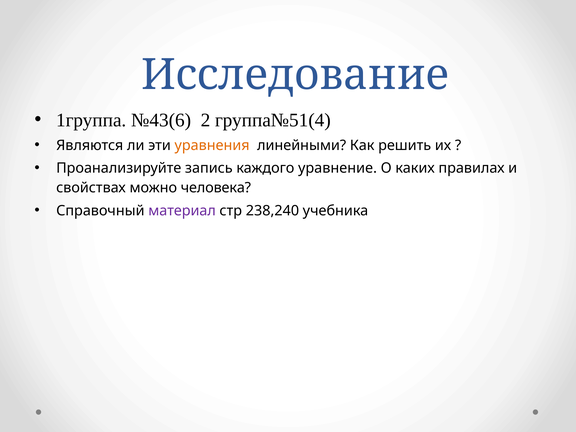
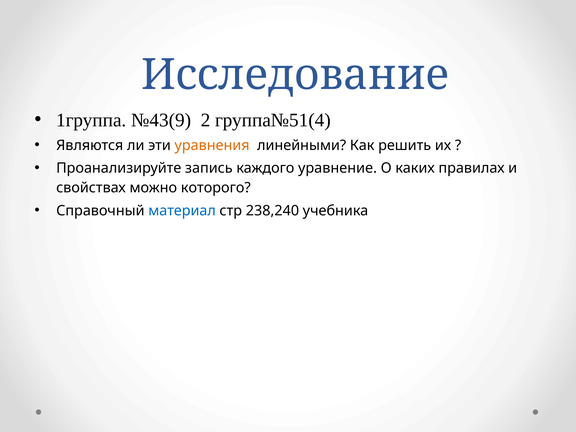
№43(6: №43(6 -> №43(9
человека: человека -> которого
материал colour: purple -> blue
